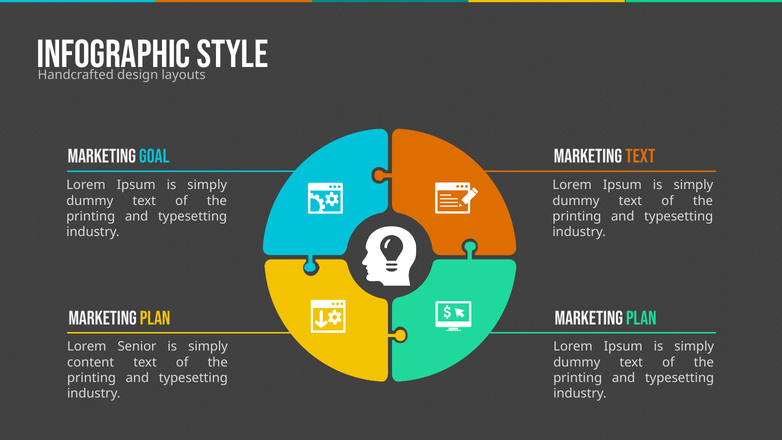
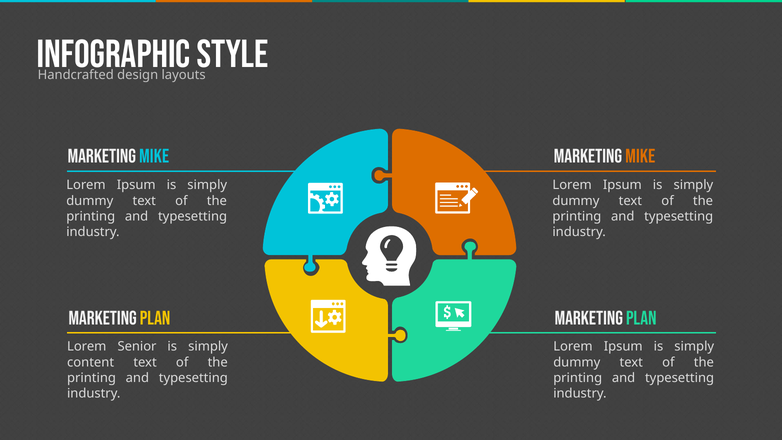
GOAL at (154, 156): GOAL -> MIKE
TEXT at (640, 156): TEXT -> MIKE
